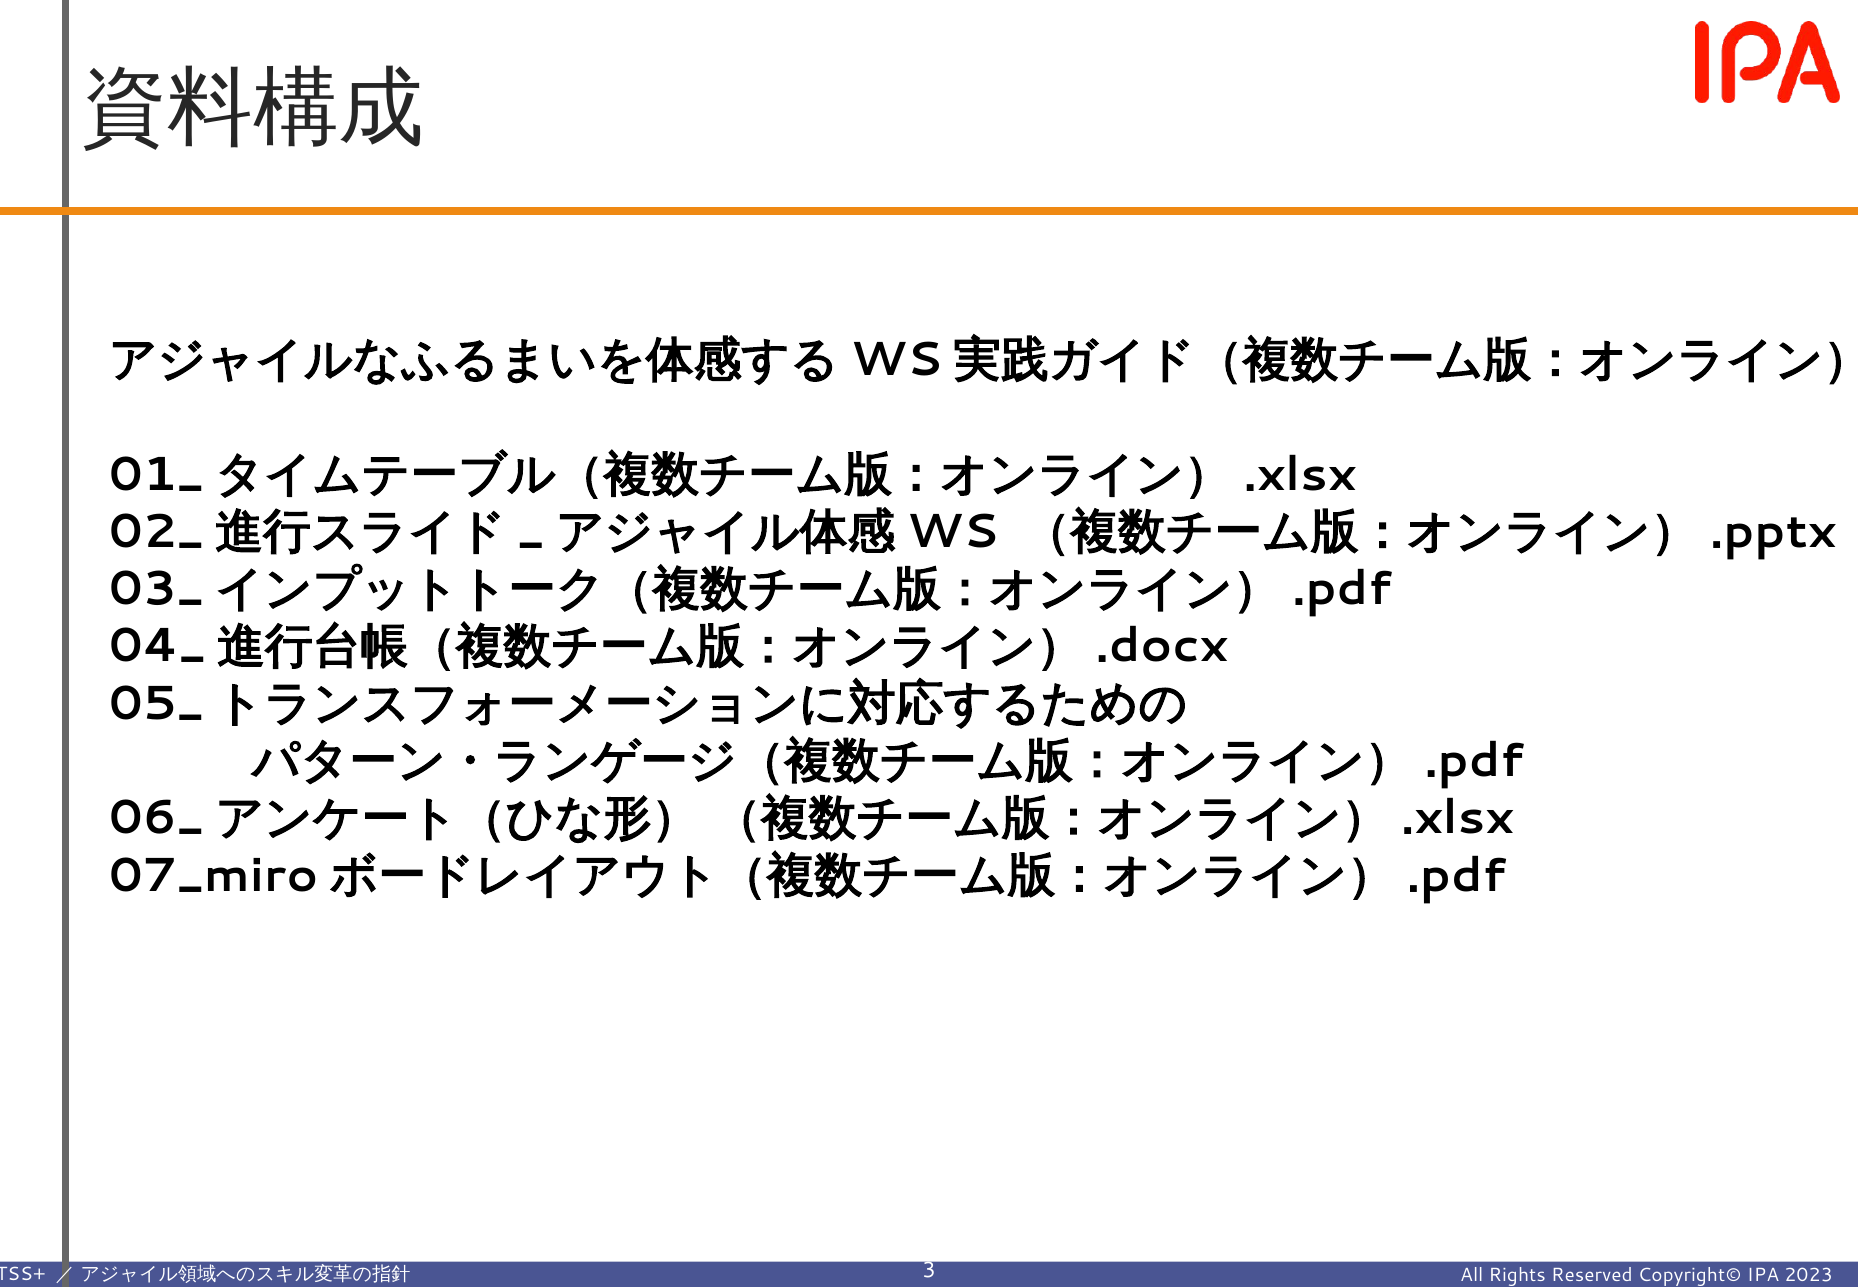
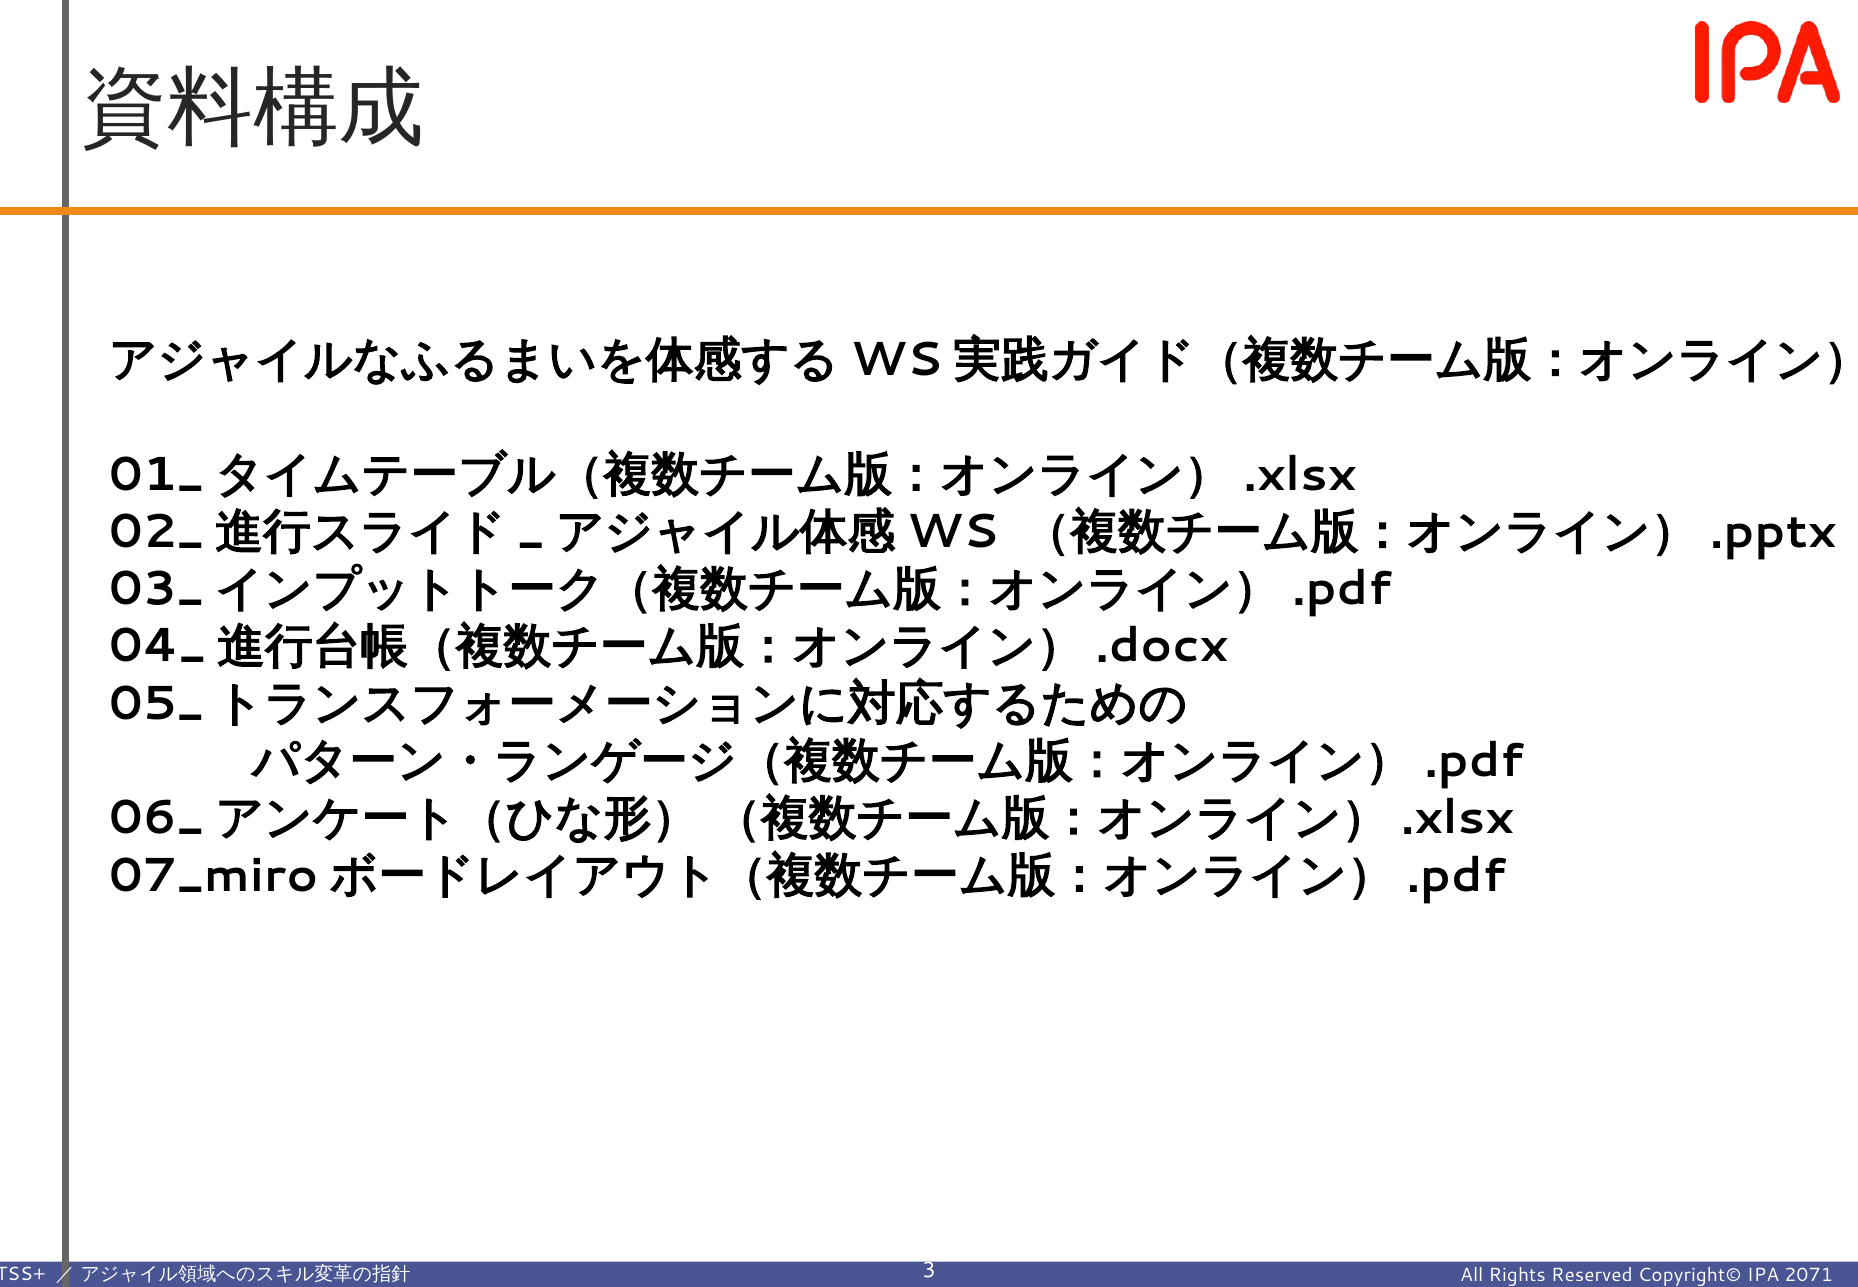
2023: 2023 -> 2071
